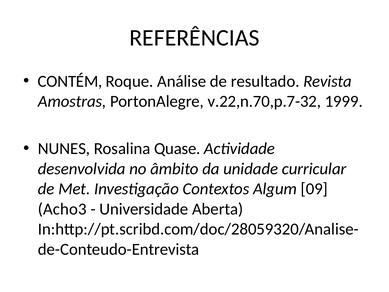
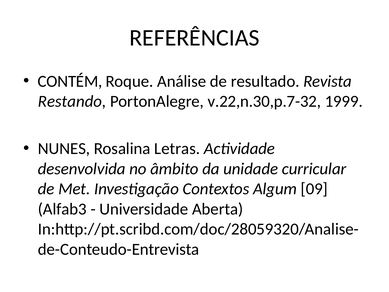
Amostras: Amostras -> Restando
v.22,n.70,p.7-32: v.22,n.70,p.7-32 -> v.22,n.30,p.7-32
Quase: Quase -> Letras
Acho3: Acho3 -> Alfab3
